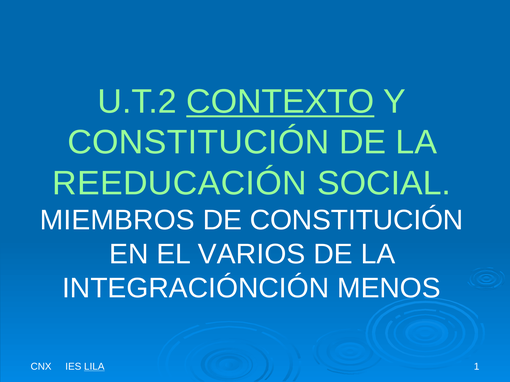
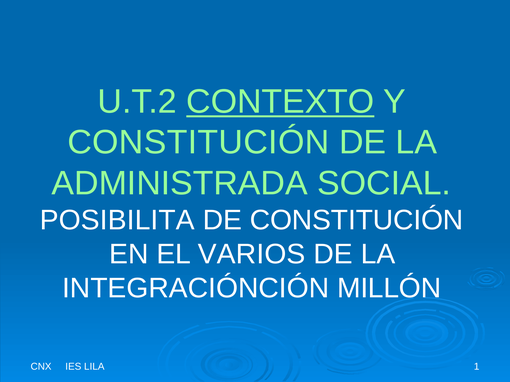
REEDUCACIÓN: REEDUCACIÓN -> ADMINISTRADA
MIEMBROS: MIEMBROS -> POSIBILITA
MENOS: MENOS -> MILLÓN
LILA underline: present -> none
